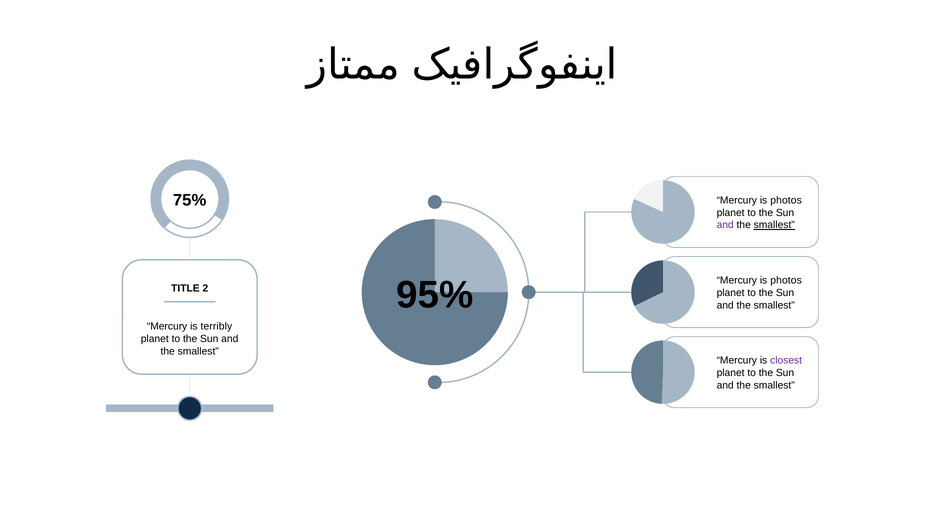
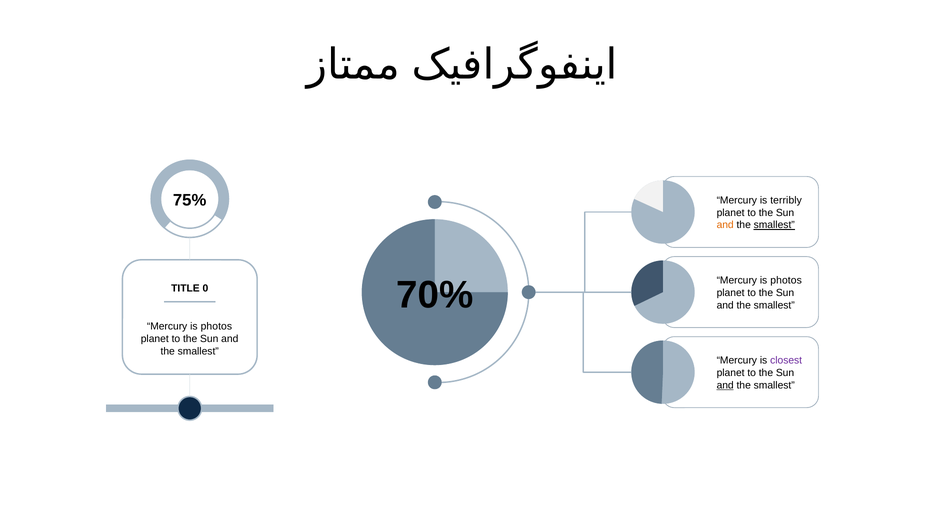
75% Mercury is photos: photos -> terribly
and at (725, 225) colour: purple -> orange
95%: 95% -> 70%
2: 2 -> 0
terribly at (216, 327): terribly -> photos
and at (725, 385) underline: none -> present
